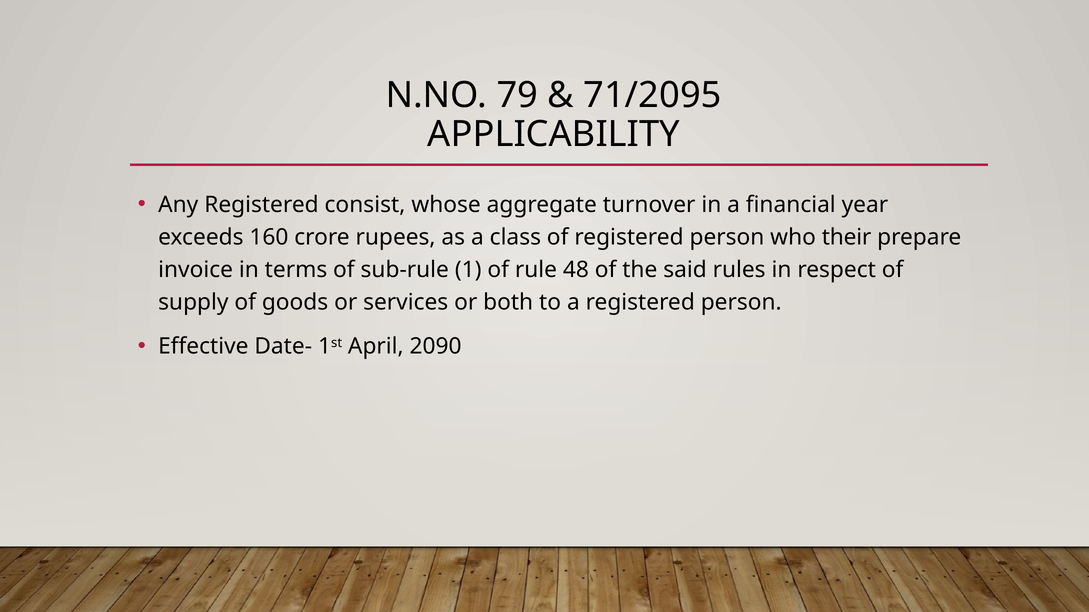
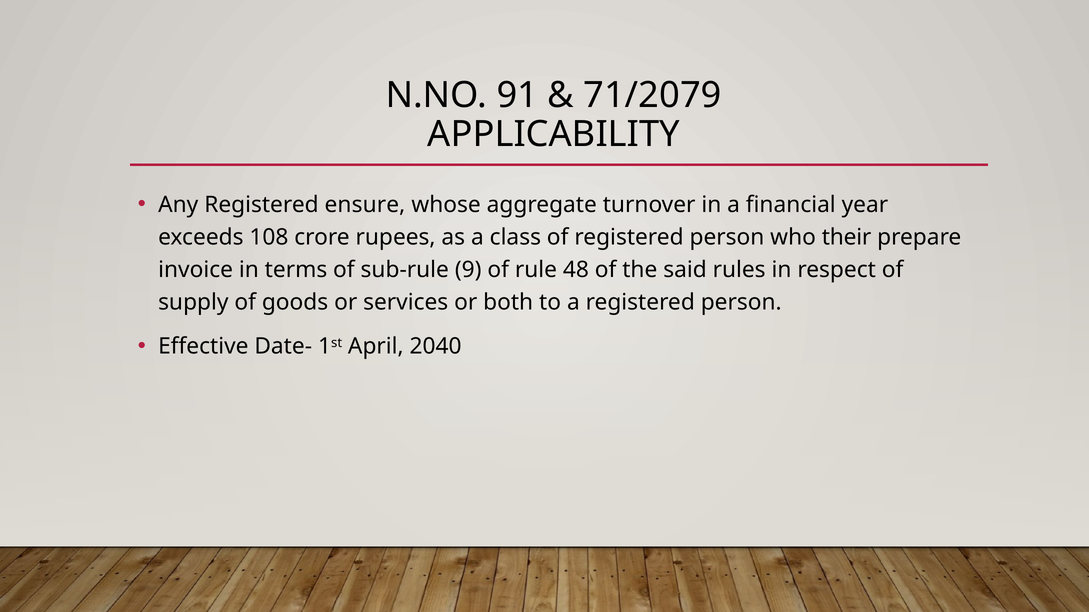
79: 79 -> 91
71/2095: 71/2095 -> 71/2079
consist: consist -> ensure
160: 160 -> 108
1: 1 -> 9
2090: 2090 -> 2040
